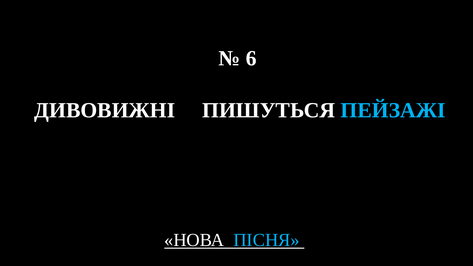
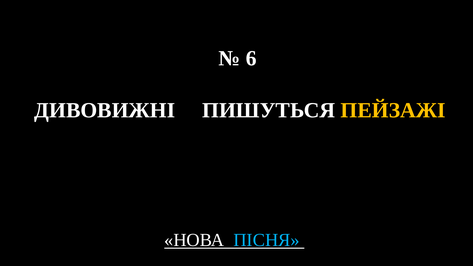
ПЕЙЗАЖІ colour: light blue -> yellow
